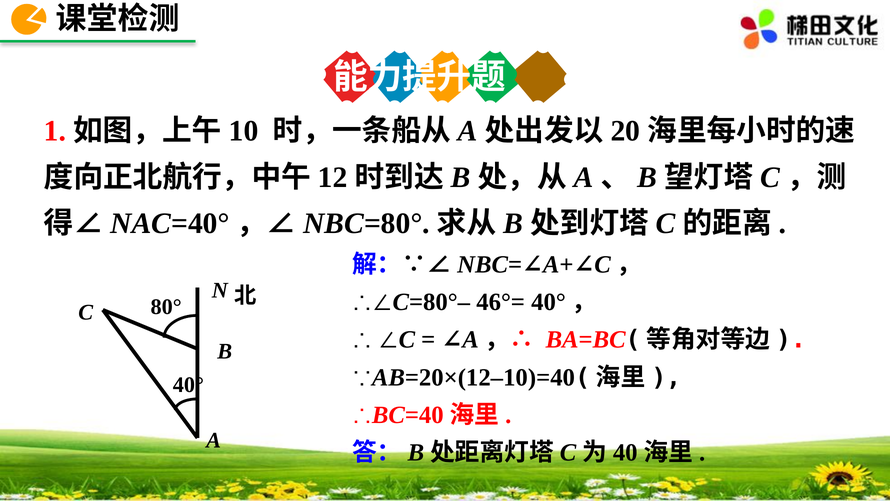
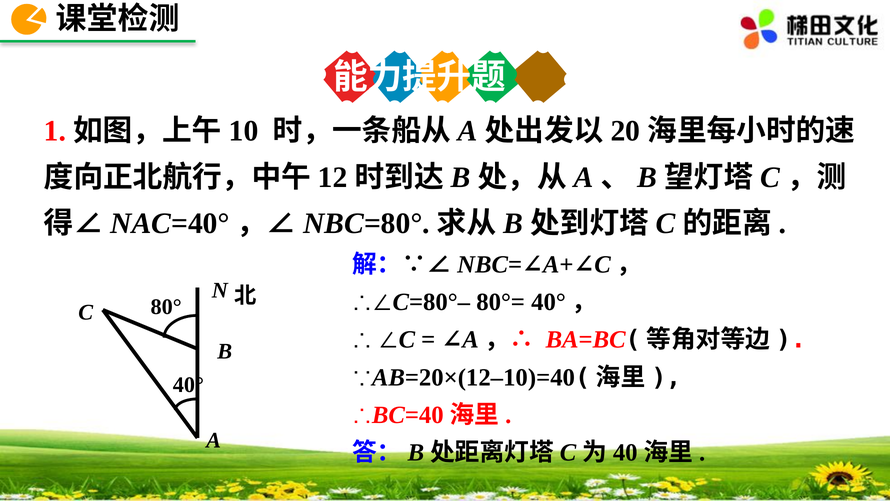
46°=: 46°= -> 80°=
